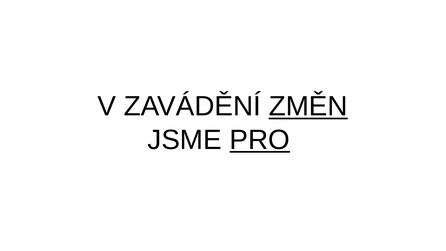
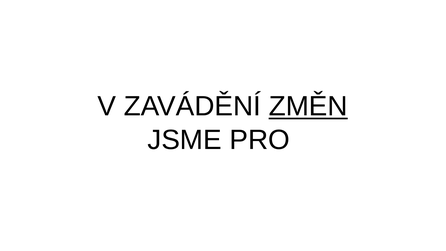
PRO underline: present -> none
